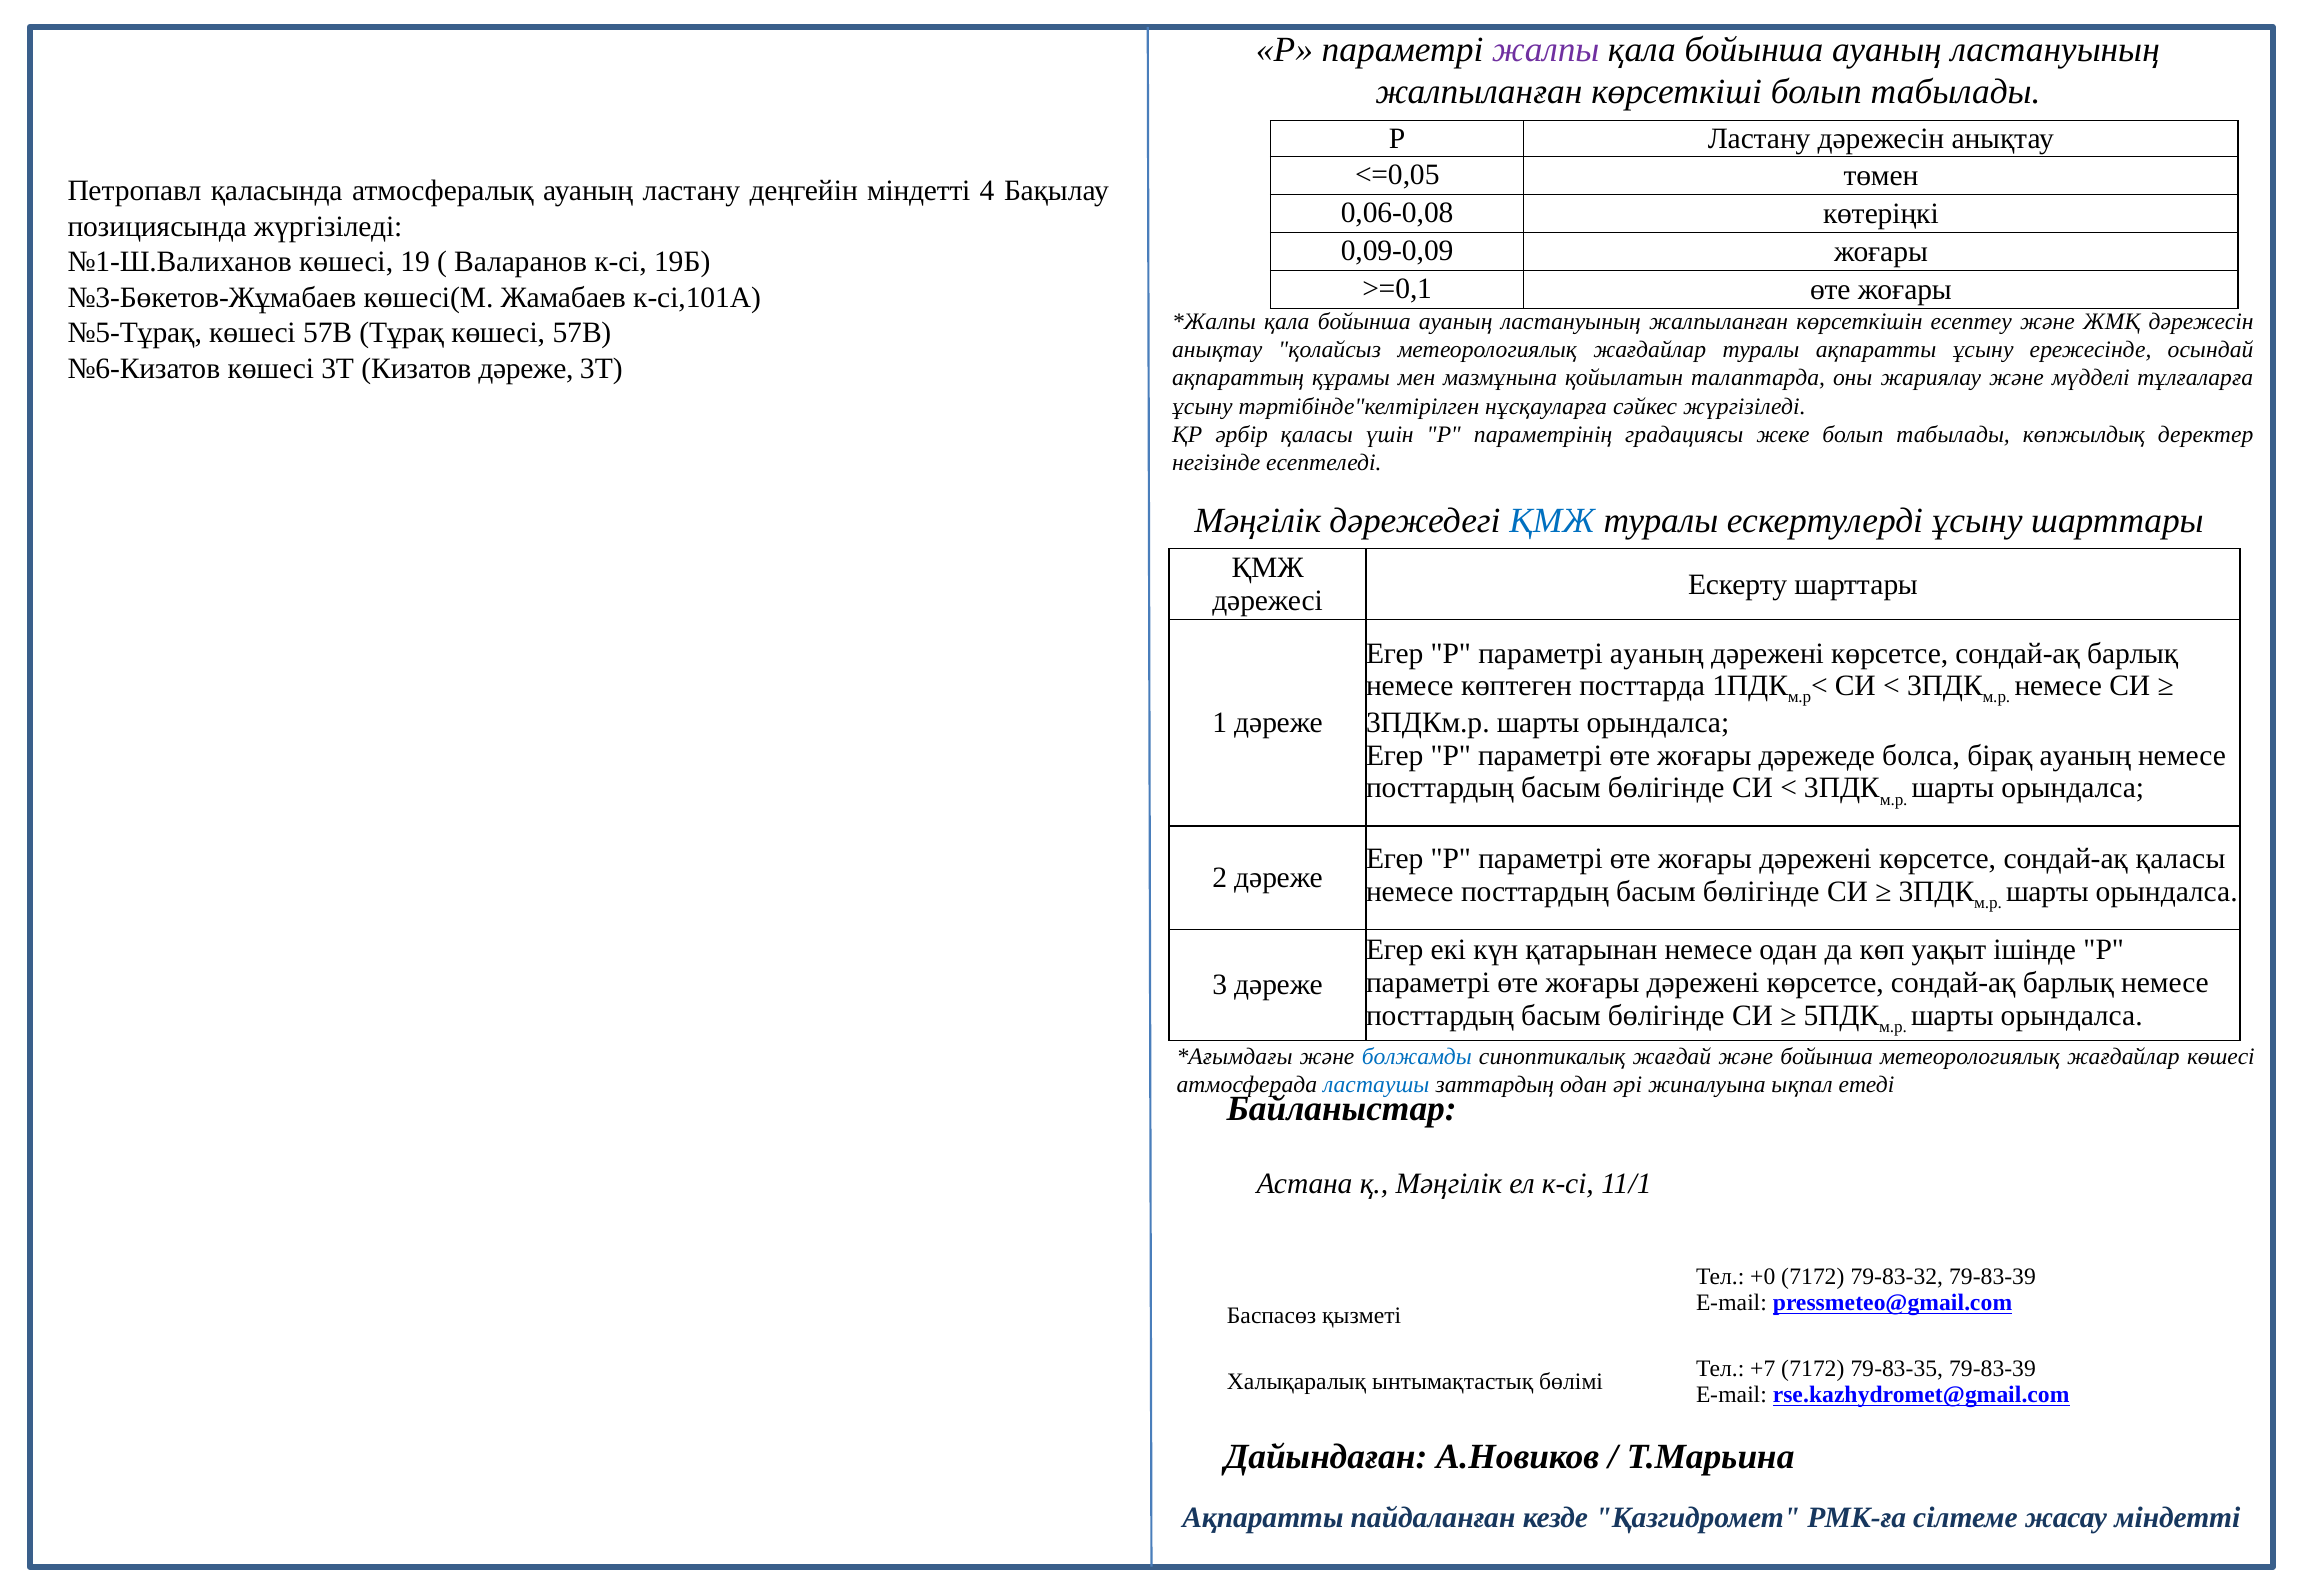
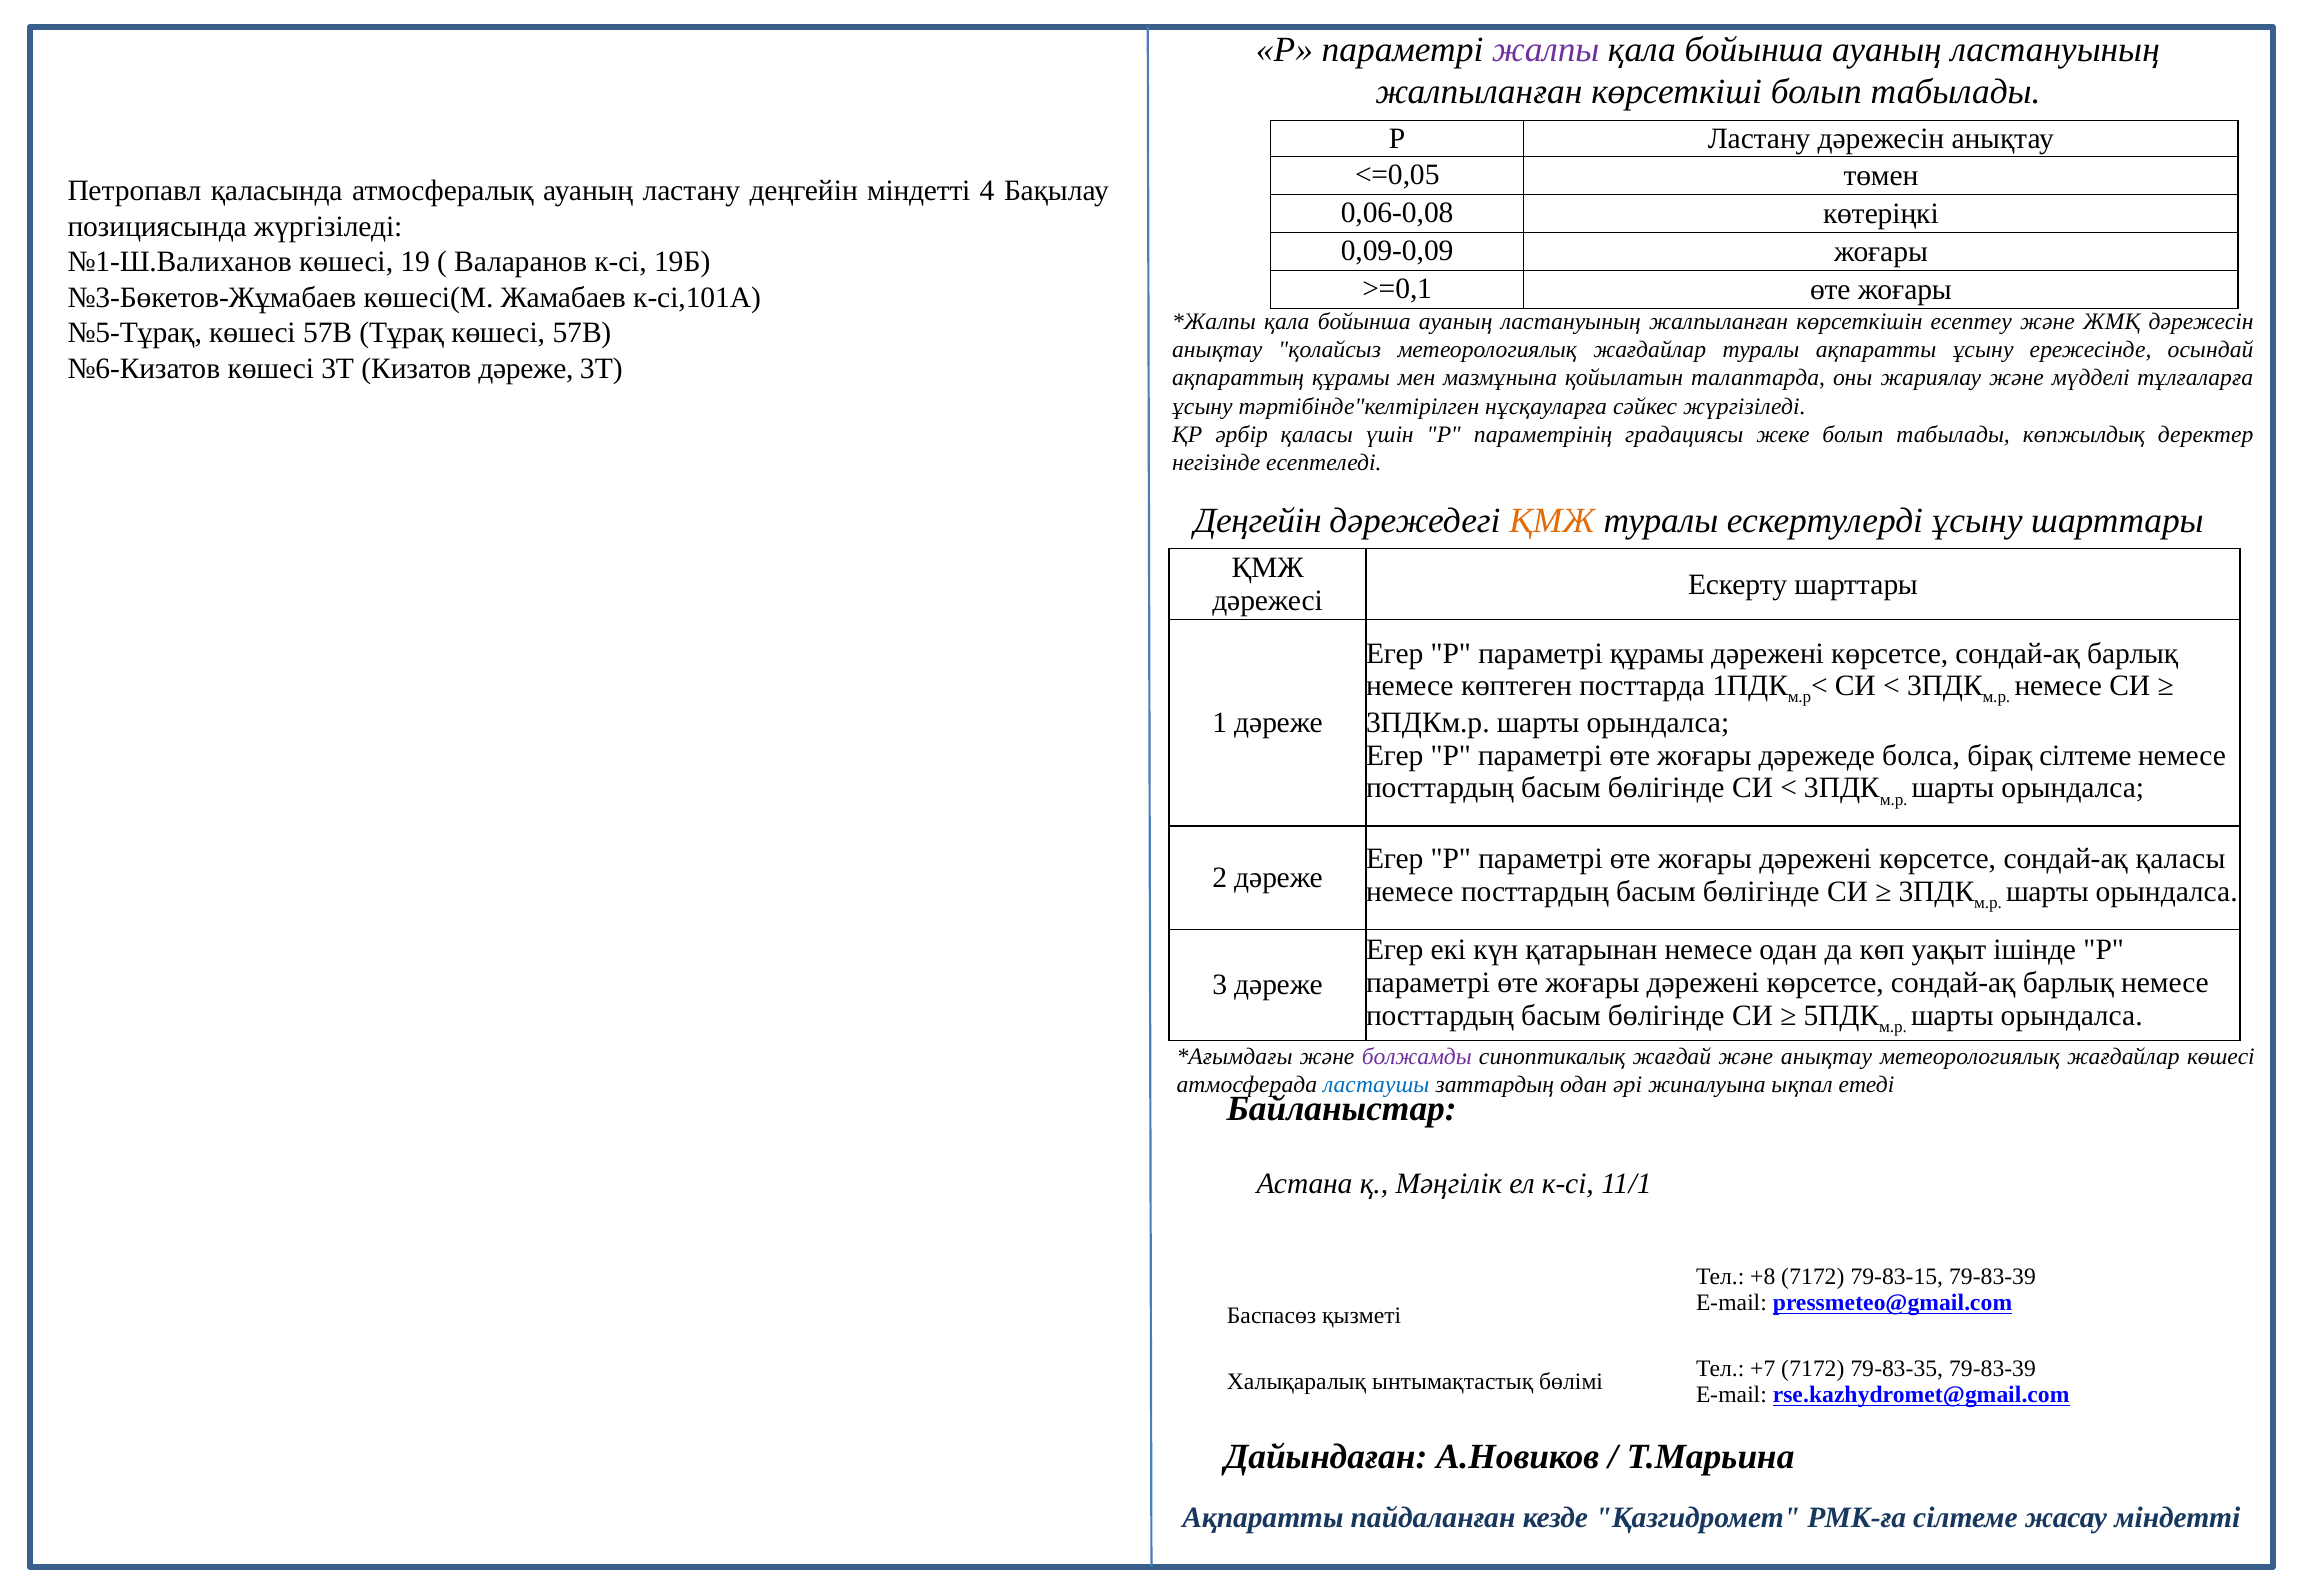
Мәңгілік at (1258, 521): Мәңгілік -> Деңгейін
ҚМЖ at (1552, 521) colour: blue -> orange
параметрі ауаның: ауаның -> құрамы
бірақ ауаның: ауаның -> сілтеме
болжамды colour: blue -> purple
және бойынша: бойынша -> анықтау
+0: +0 -> +8
79-83-32: 79-83-32 -> 79-83-15
